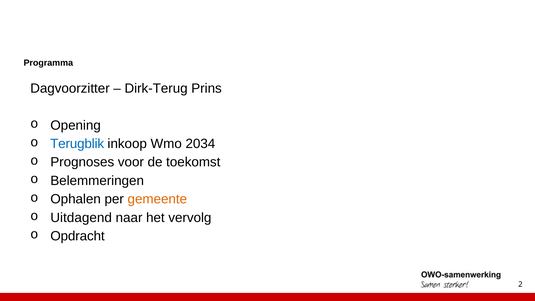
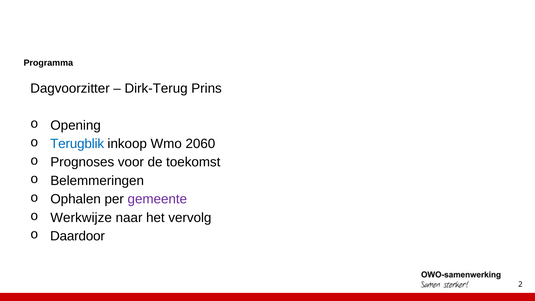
2034: 2034 -> 2060
gemeente colour: orange -> purple
Uitdagend: Uitdagend -> Werkwijze
Opdracht: Opdracht -> Daardoor
